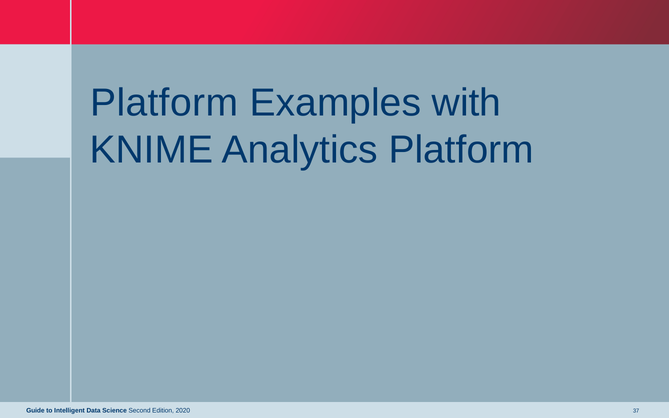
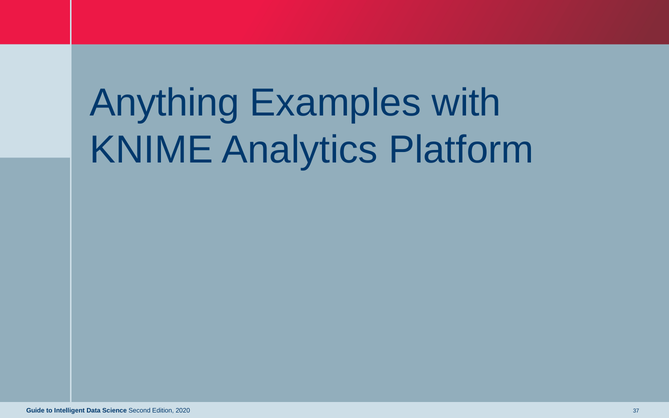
Platform at (164, 103): Platform -> Anything
